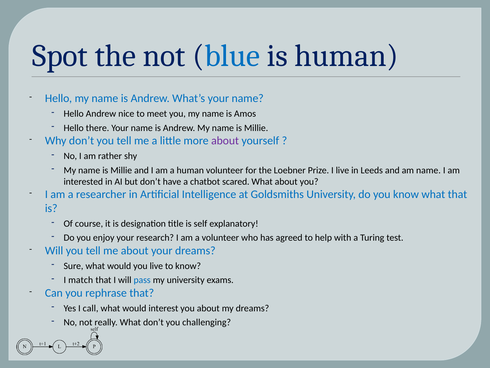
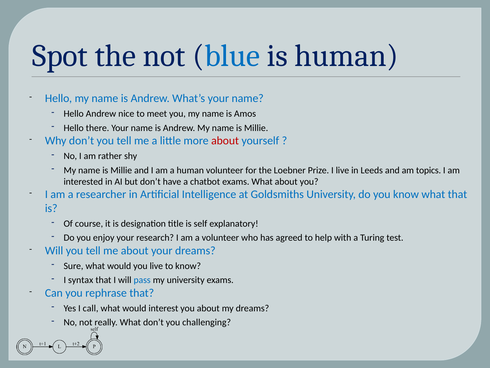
about at (225, 141) colour: purple -> red
am name: name -> topics
chatbot scared: scared -> exams
match: match -> syntax
